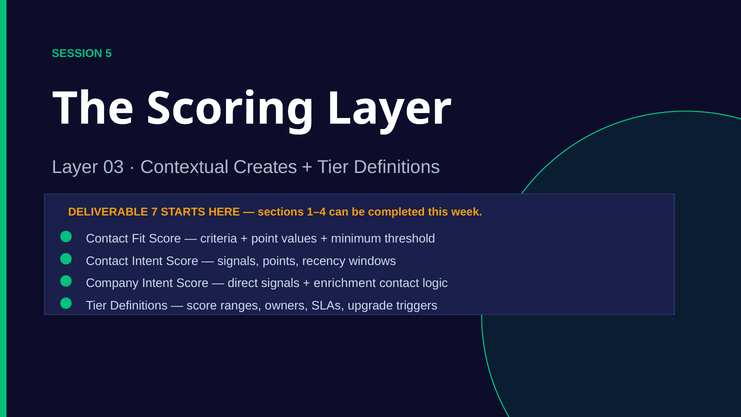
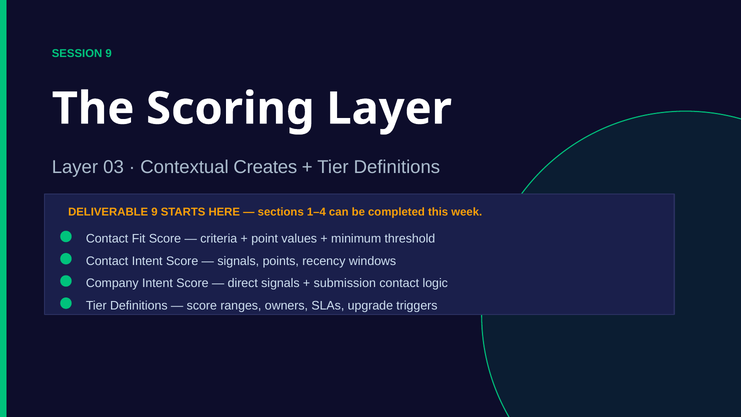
SESSION 5: 5 -> 9
DELIVERABLE 7: 7 -> 9
enrichment: enrichment -> submission
